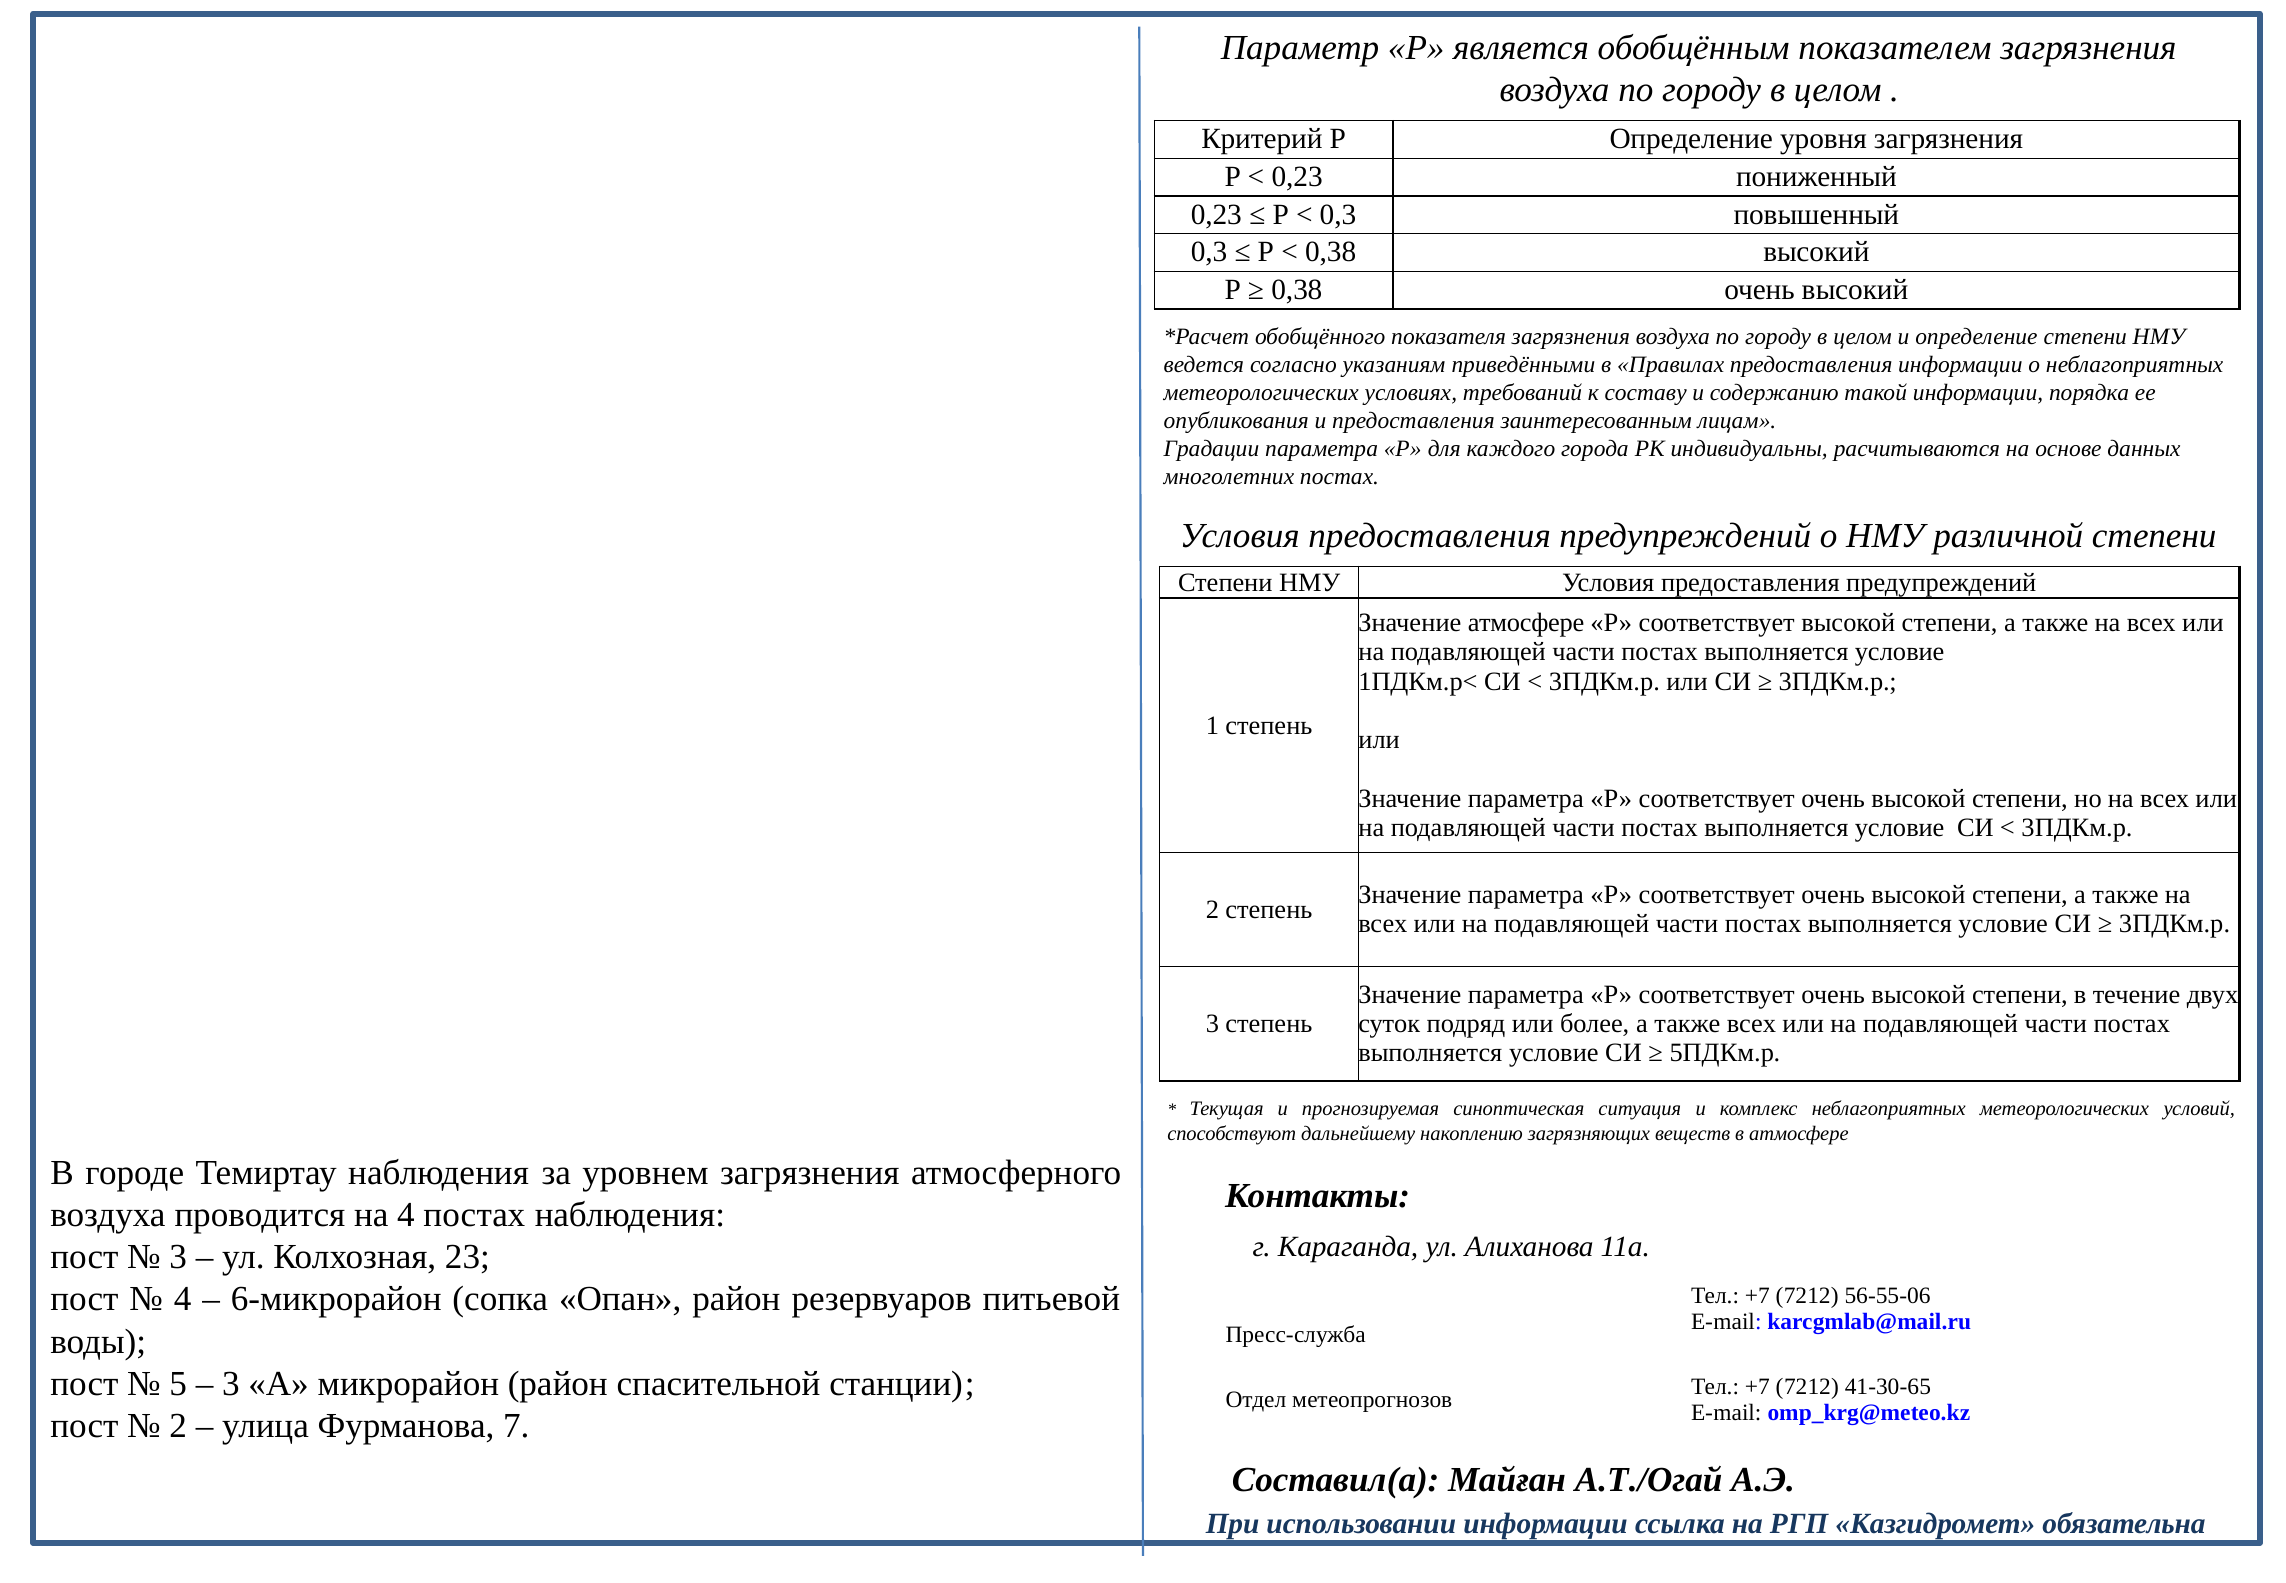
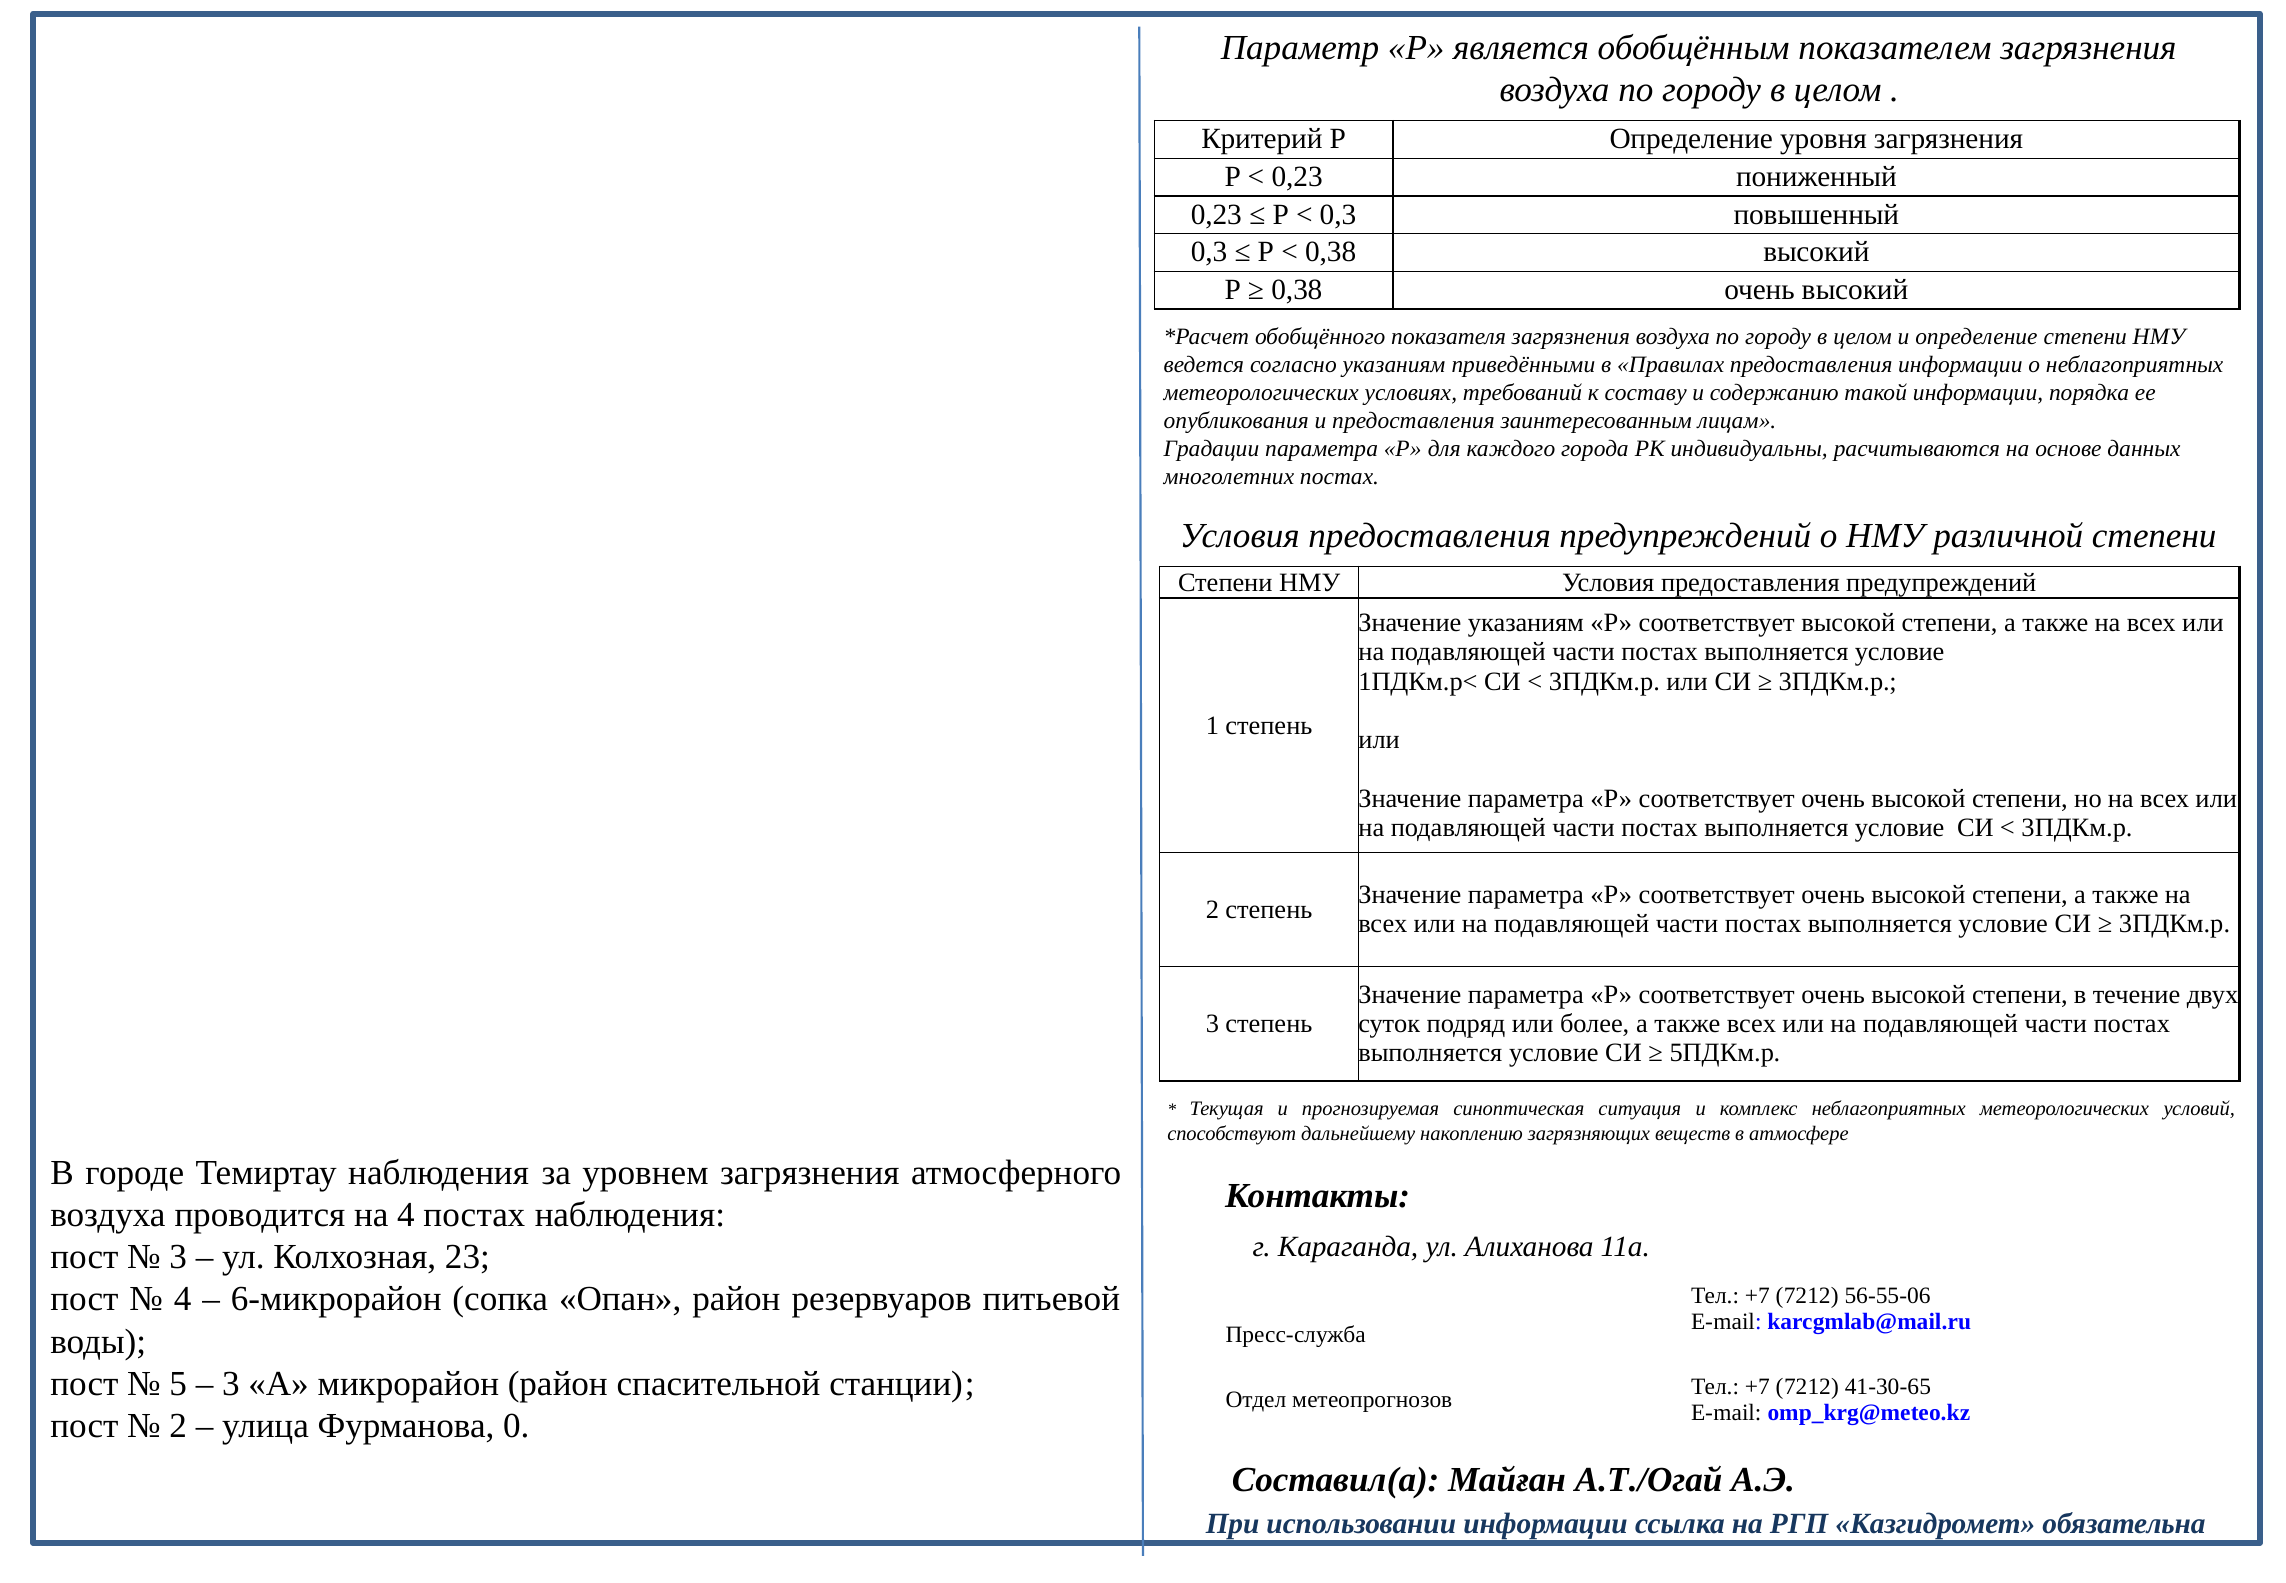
Значение атмосфере: атмосфере -> указаниям
7: 7 -> 0
